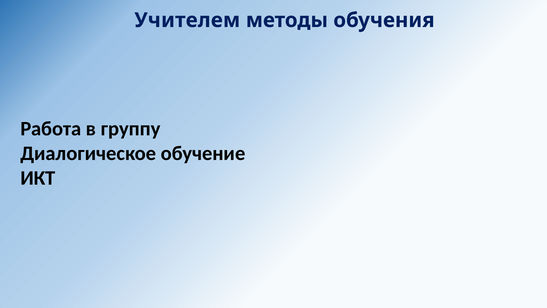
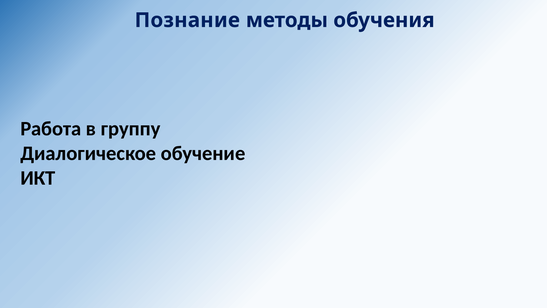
Учителем: Учителем -> Познание
